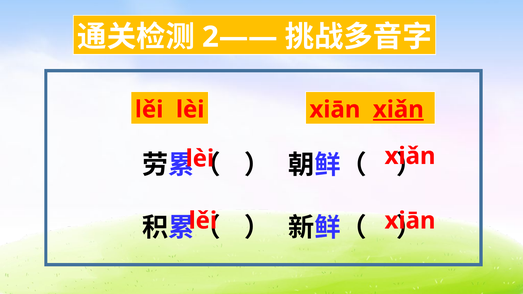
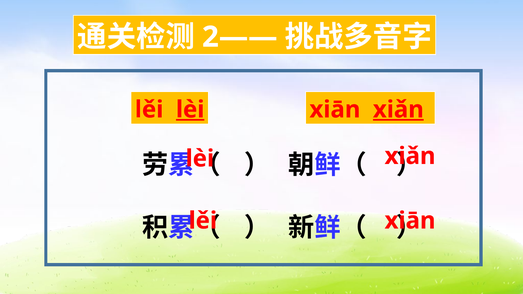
lèi at (190, 110) underline: none -> present
